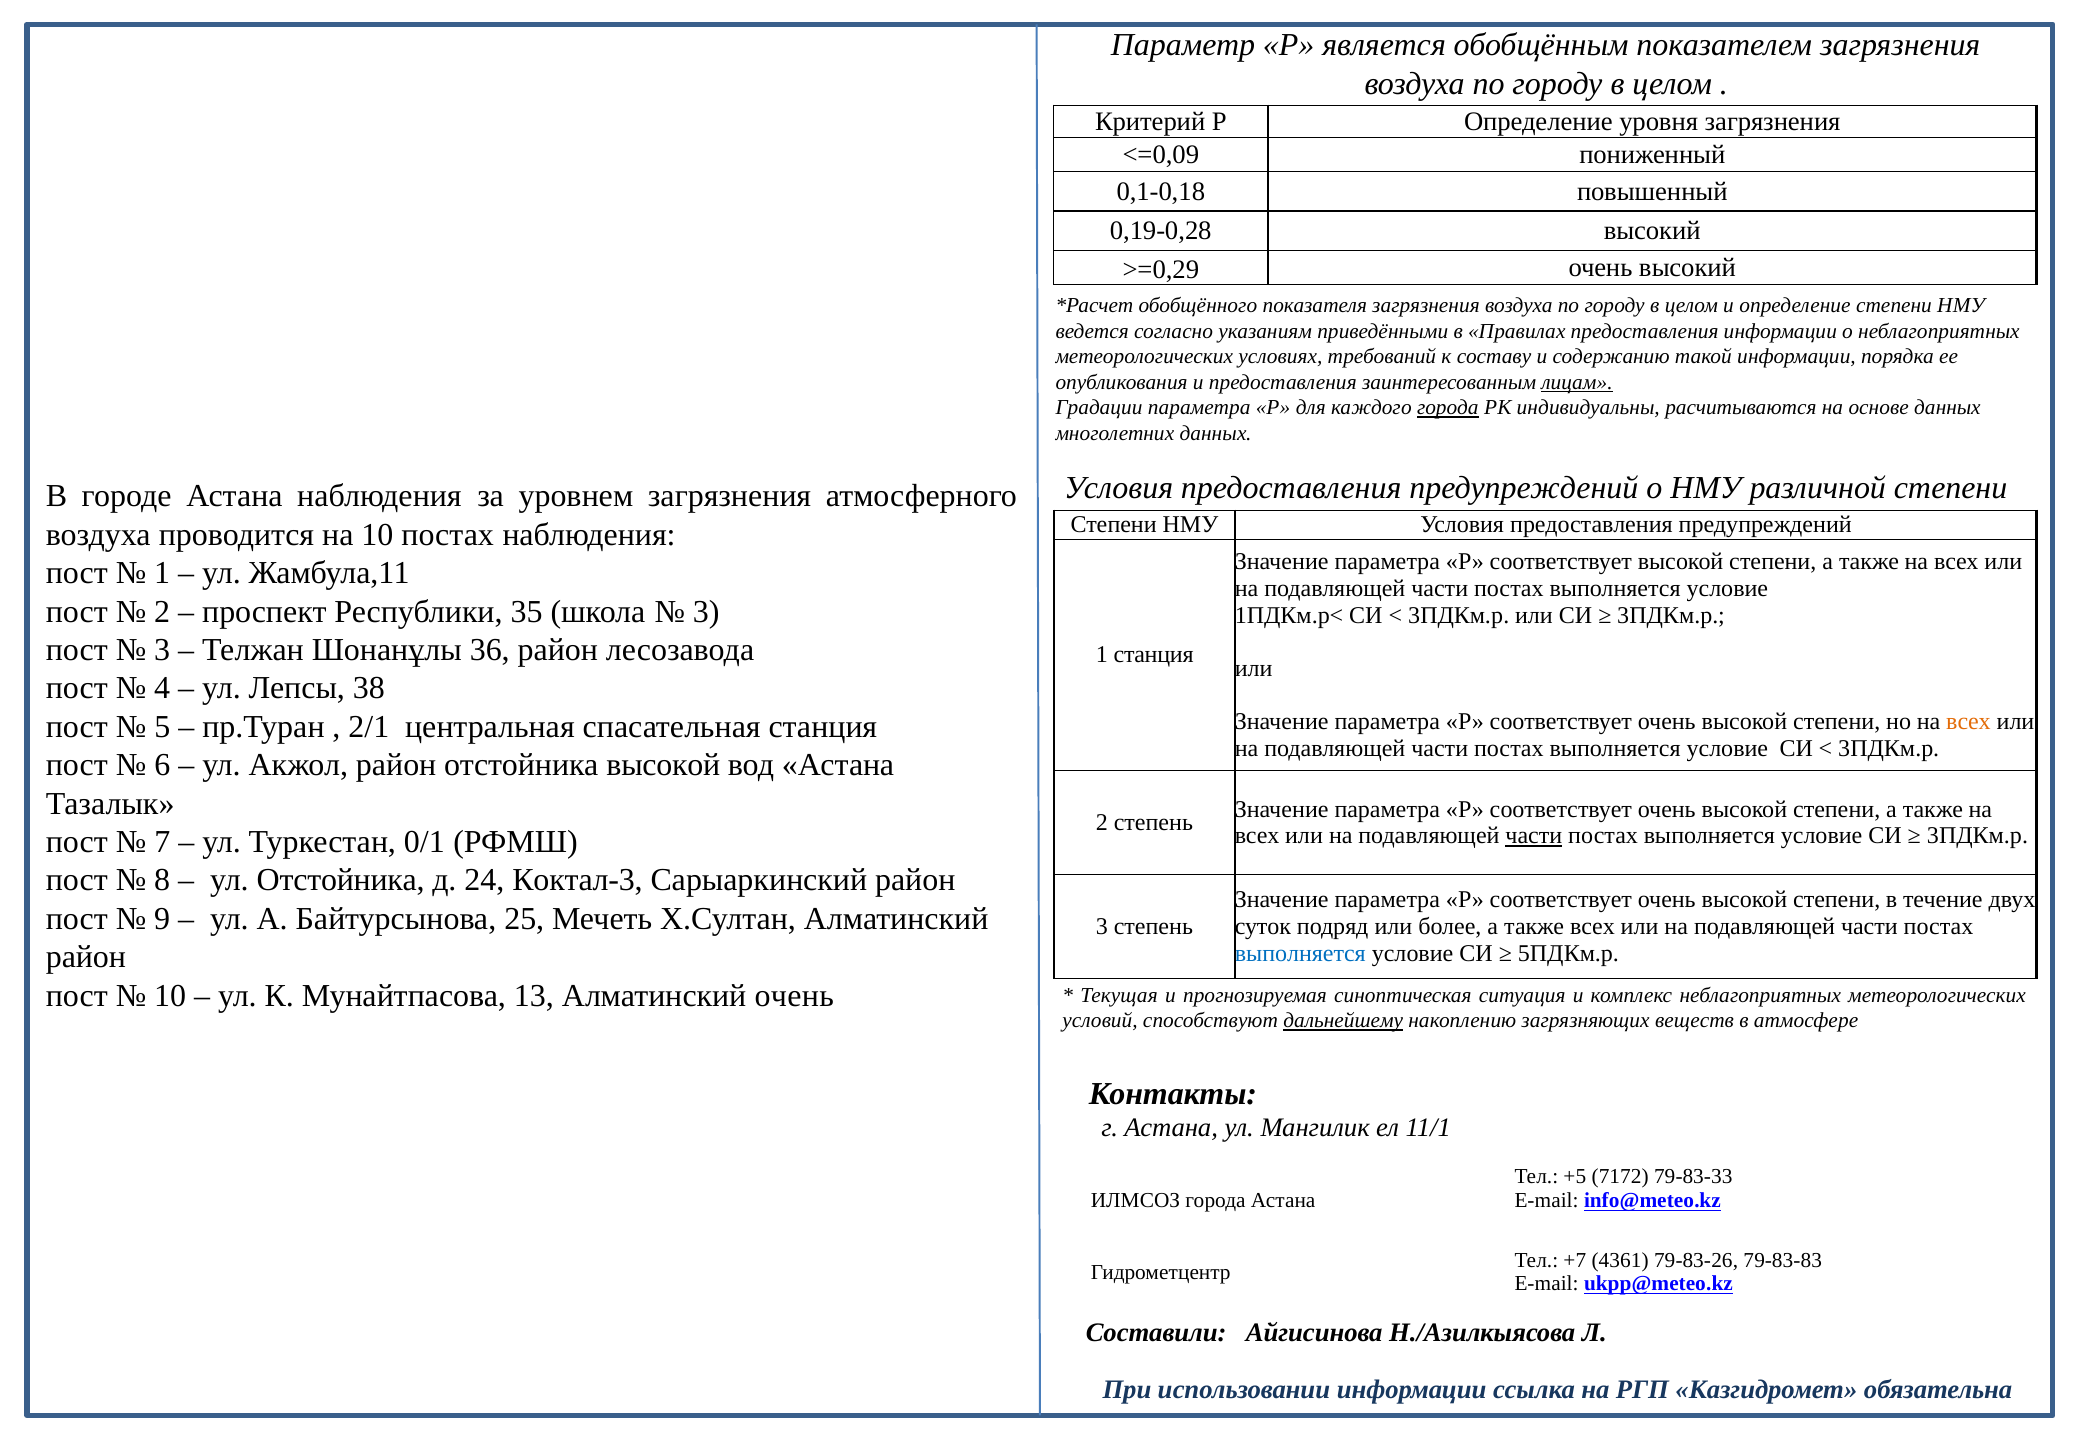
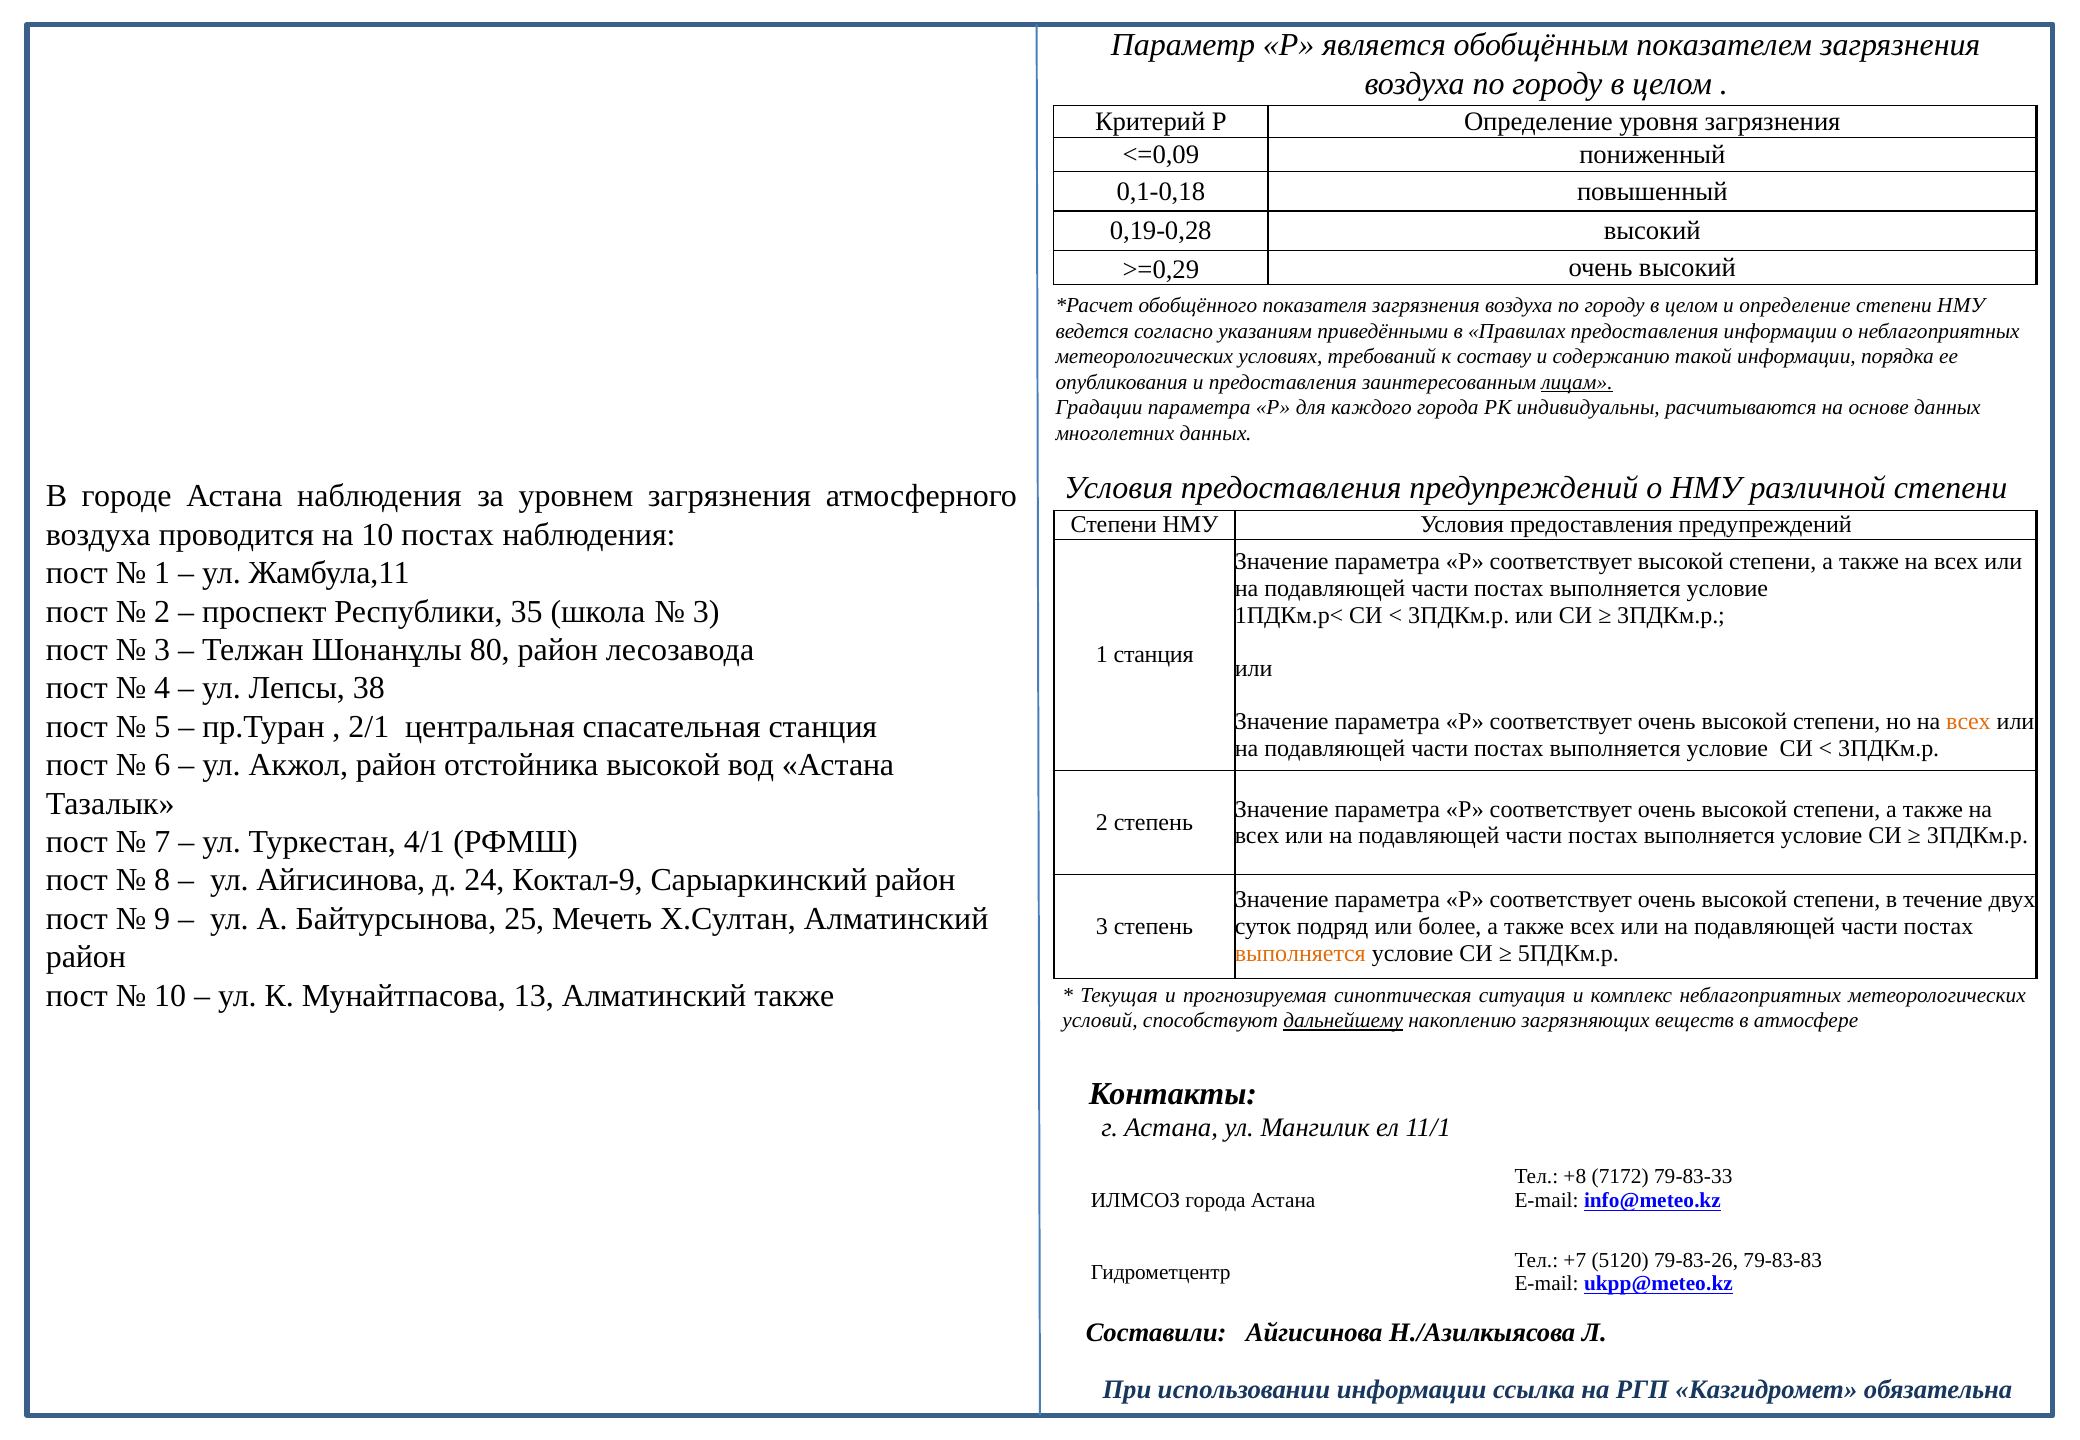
города at (1448, 408) underline: present -> none
36: 36 -> 80
части at (1534, 836) underline: present -> none
0/1: 0/1 -> 4/1
ул Отстойника: Отстойника -> Айгисинова
Коктал-3: Коктал-3 -> Коктал-9
выполняется at (1300, 953) colour: blue -> orange
Алматинский очень: очень -> также
+5: +5 -> +8
4361: 4361 -> 5120
